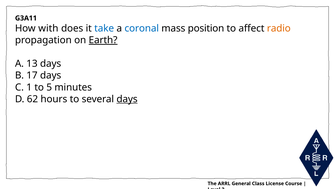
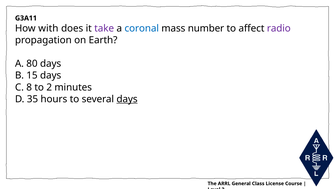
take colour: blue -> purple
position: position -> number
radio colour: orange -> purple
Earth underline: present -> none
13: 13 -> 80
17: 17 -> 15
1: 1 -> 8
to 5: 5 -> 2
62: 62 -> 35
